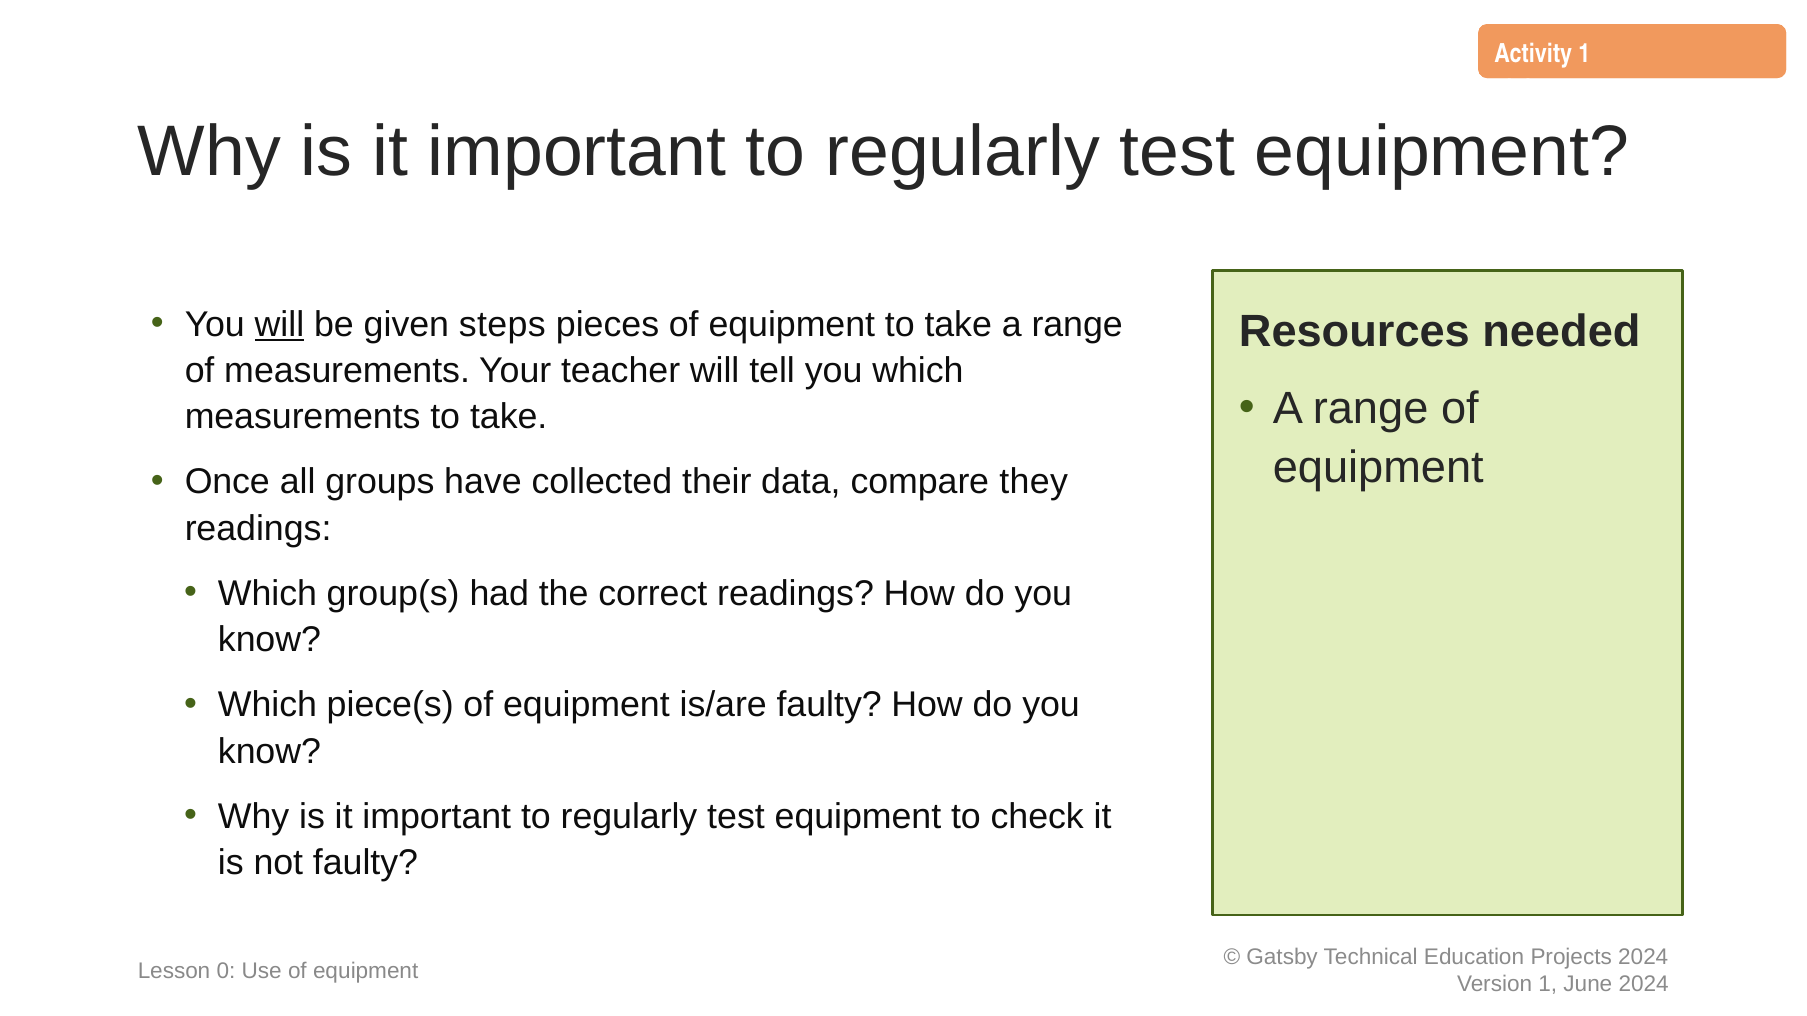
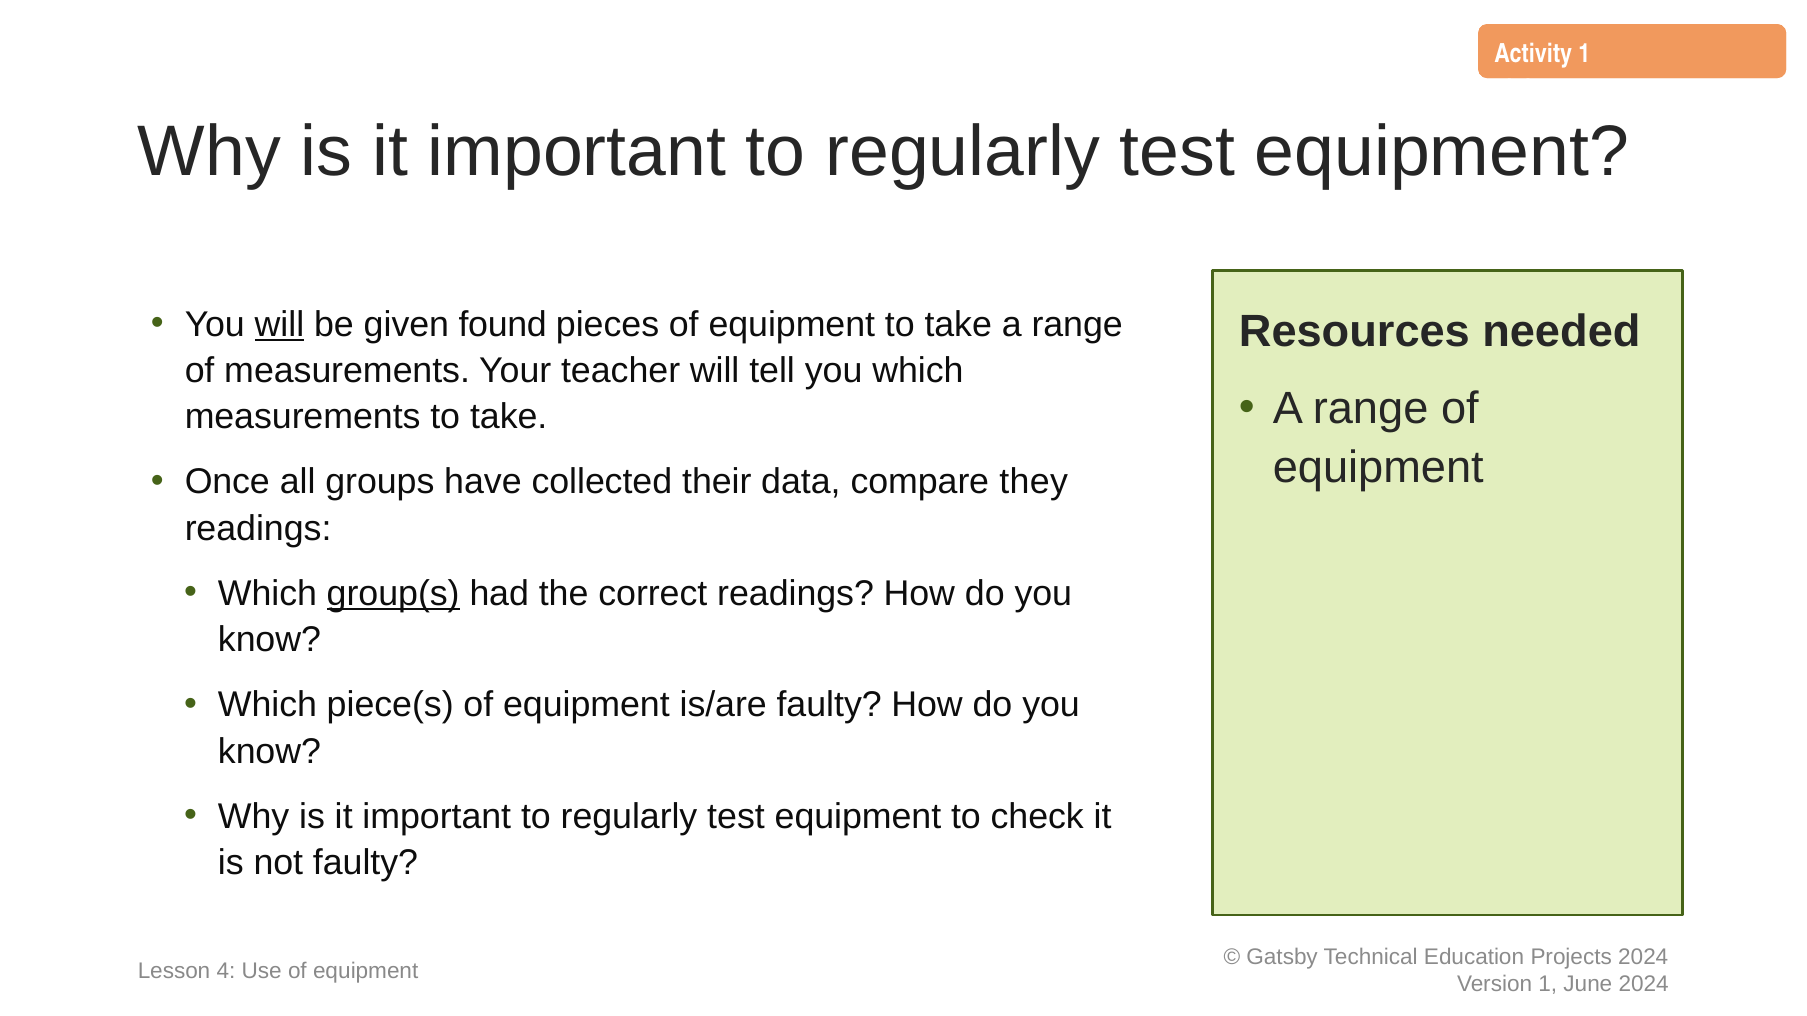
steps: steps -> found
group(s underline: none -> present
0: 0 -> 4
